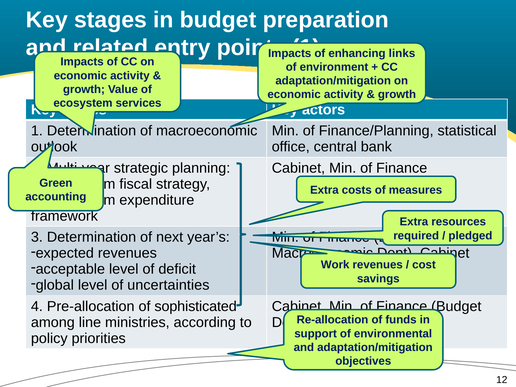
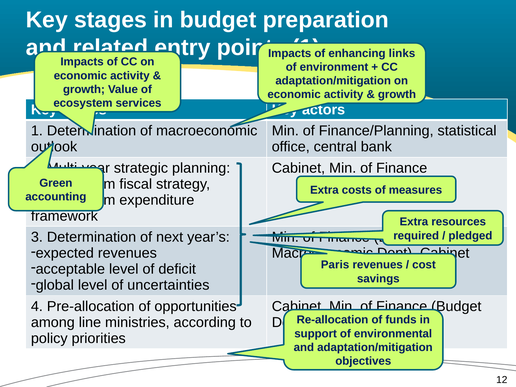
Work: Work -> Paris
sophisticated: sophisticated -> opportunities
